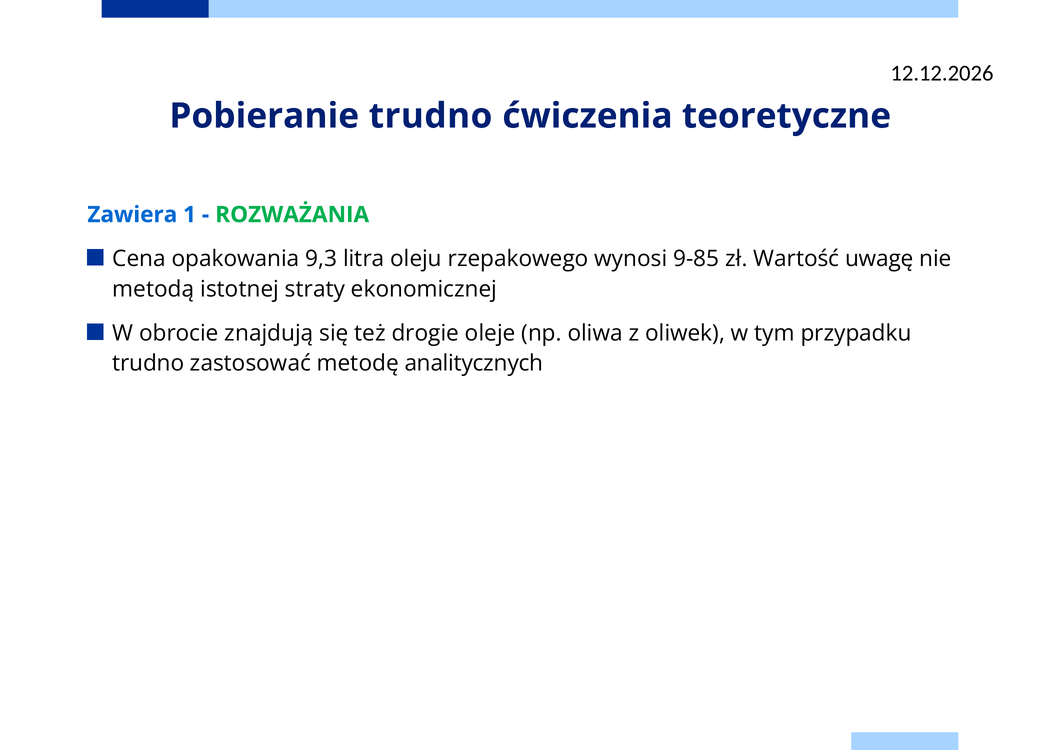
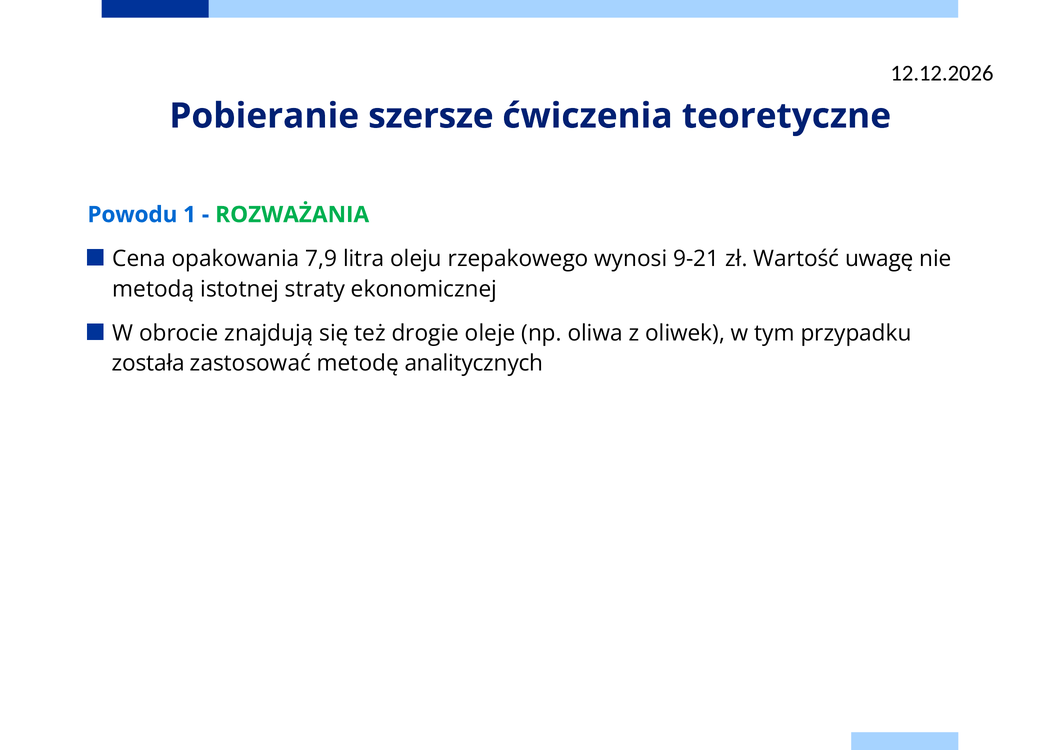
Pobieranie trudno: trudno -> szersze
Zawiera: Zawiera -> Powodu
9,3: 9,3 -> 7,9
9-85: 9-85 -> 9-21
trudno at (148, 363): trudno -> została
